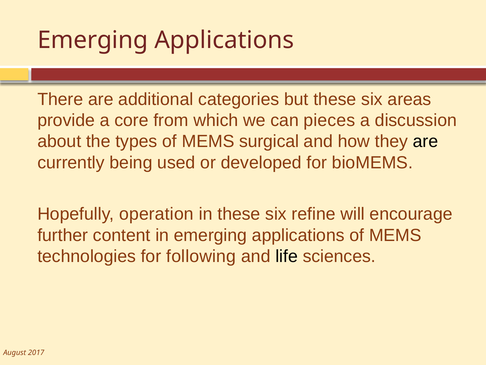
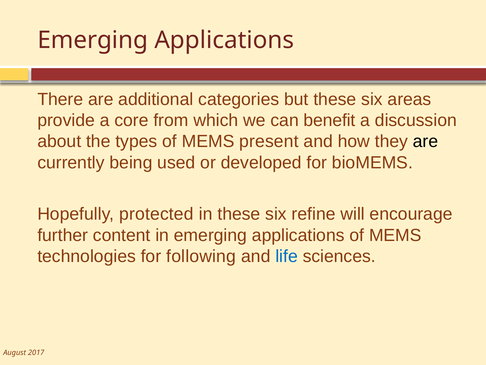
pieces: pieces -> benefit
surgical: surgical -> present
operation: operation -> protected
life colour: black -> blue
